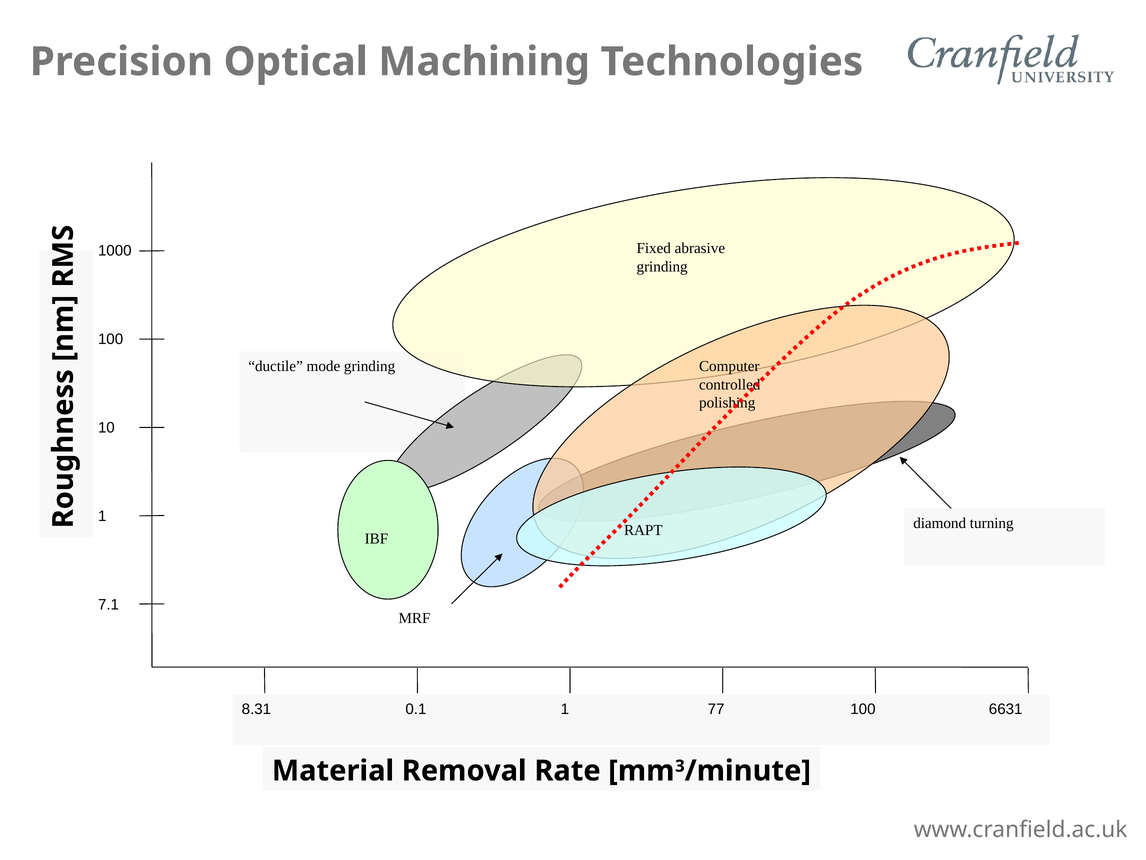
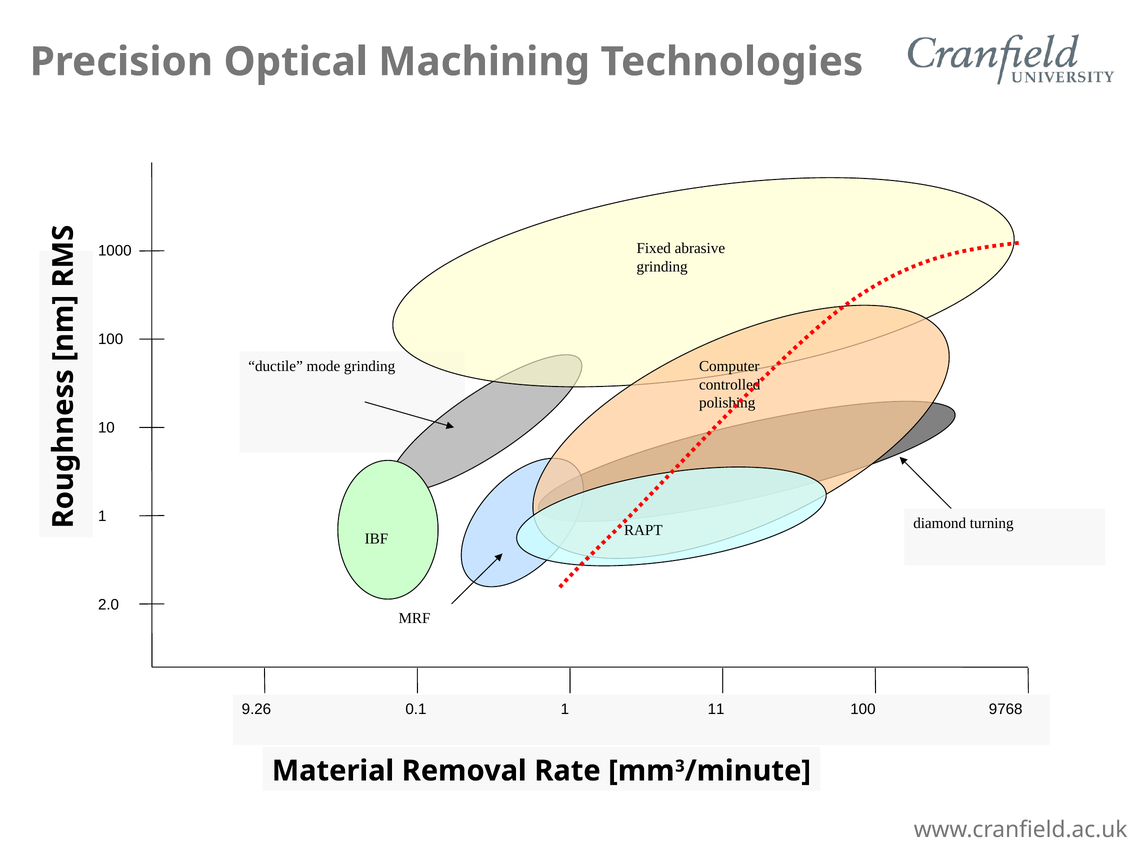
7.1: 7.1 -> 2.0
8.31: 8.31 -> 9.26
77: 77 -> 11
6631: 6631 -> 9768
